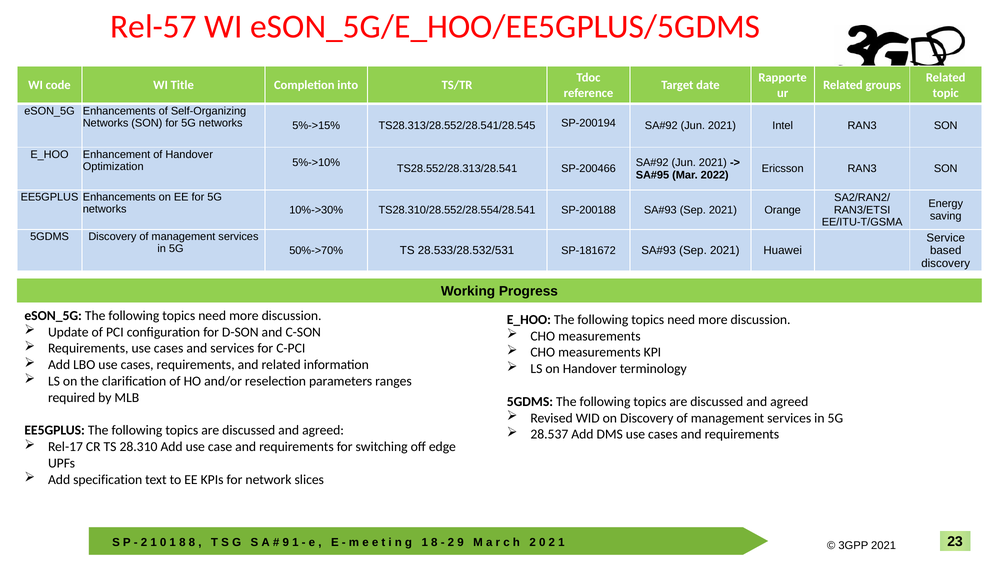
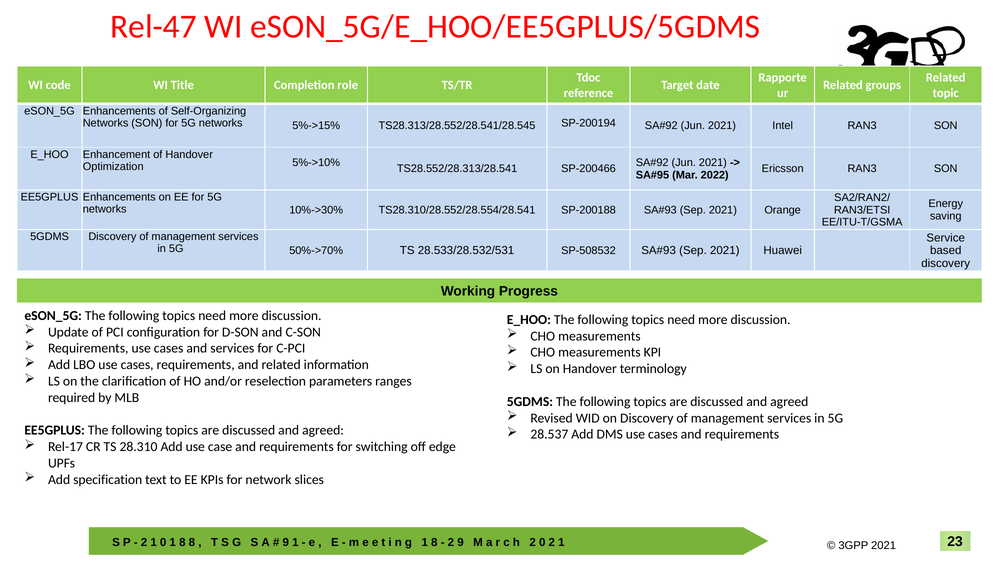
Rel-57: Rel-57 -> Rel-47
into: into -> role
SP-181672: SP-181672 -> SP-508532
